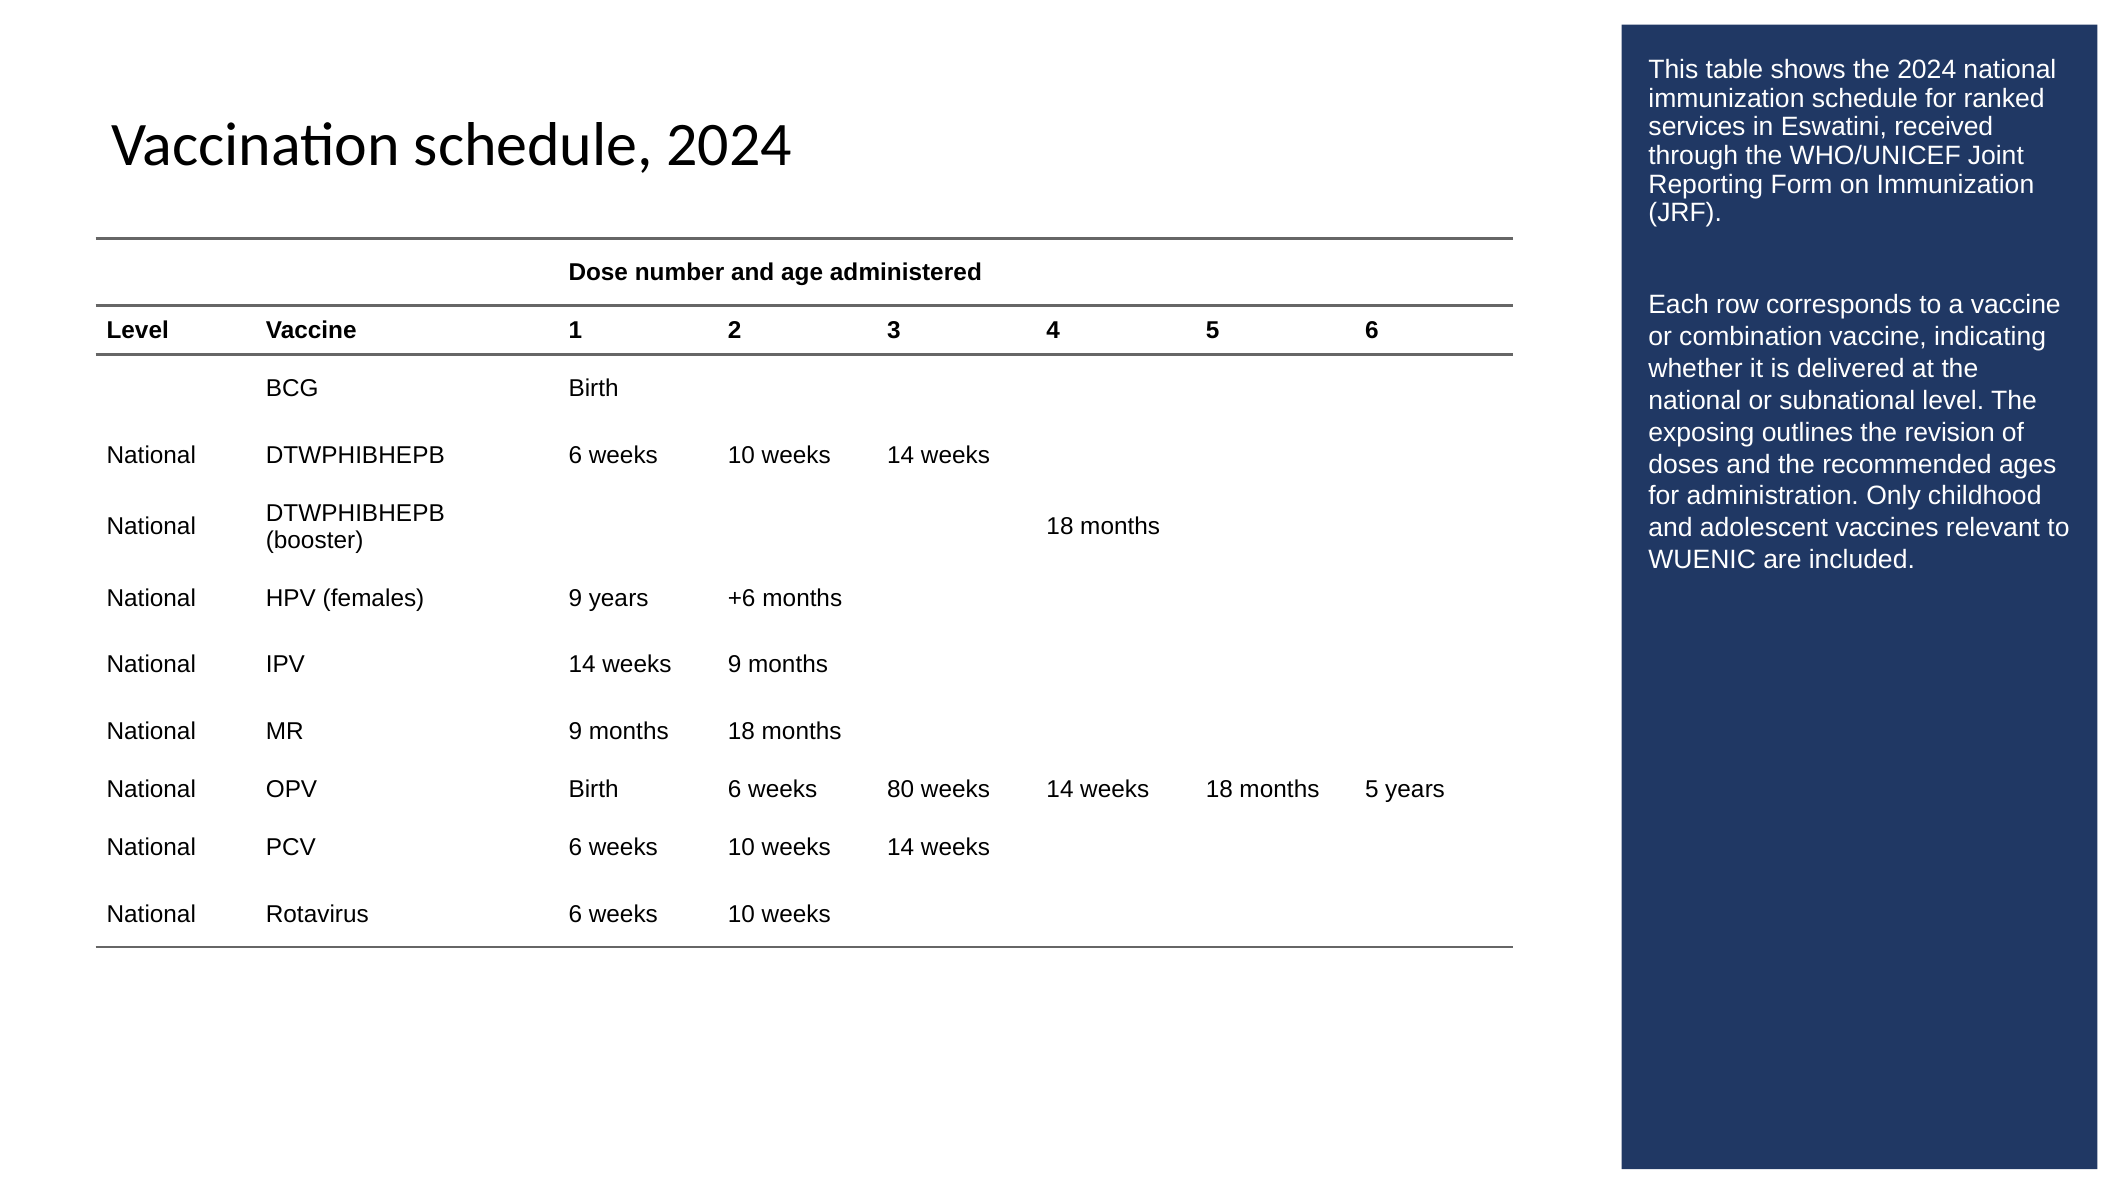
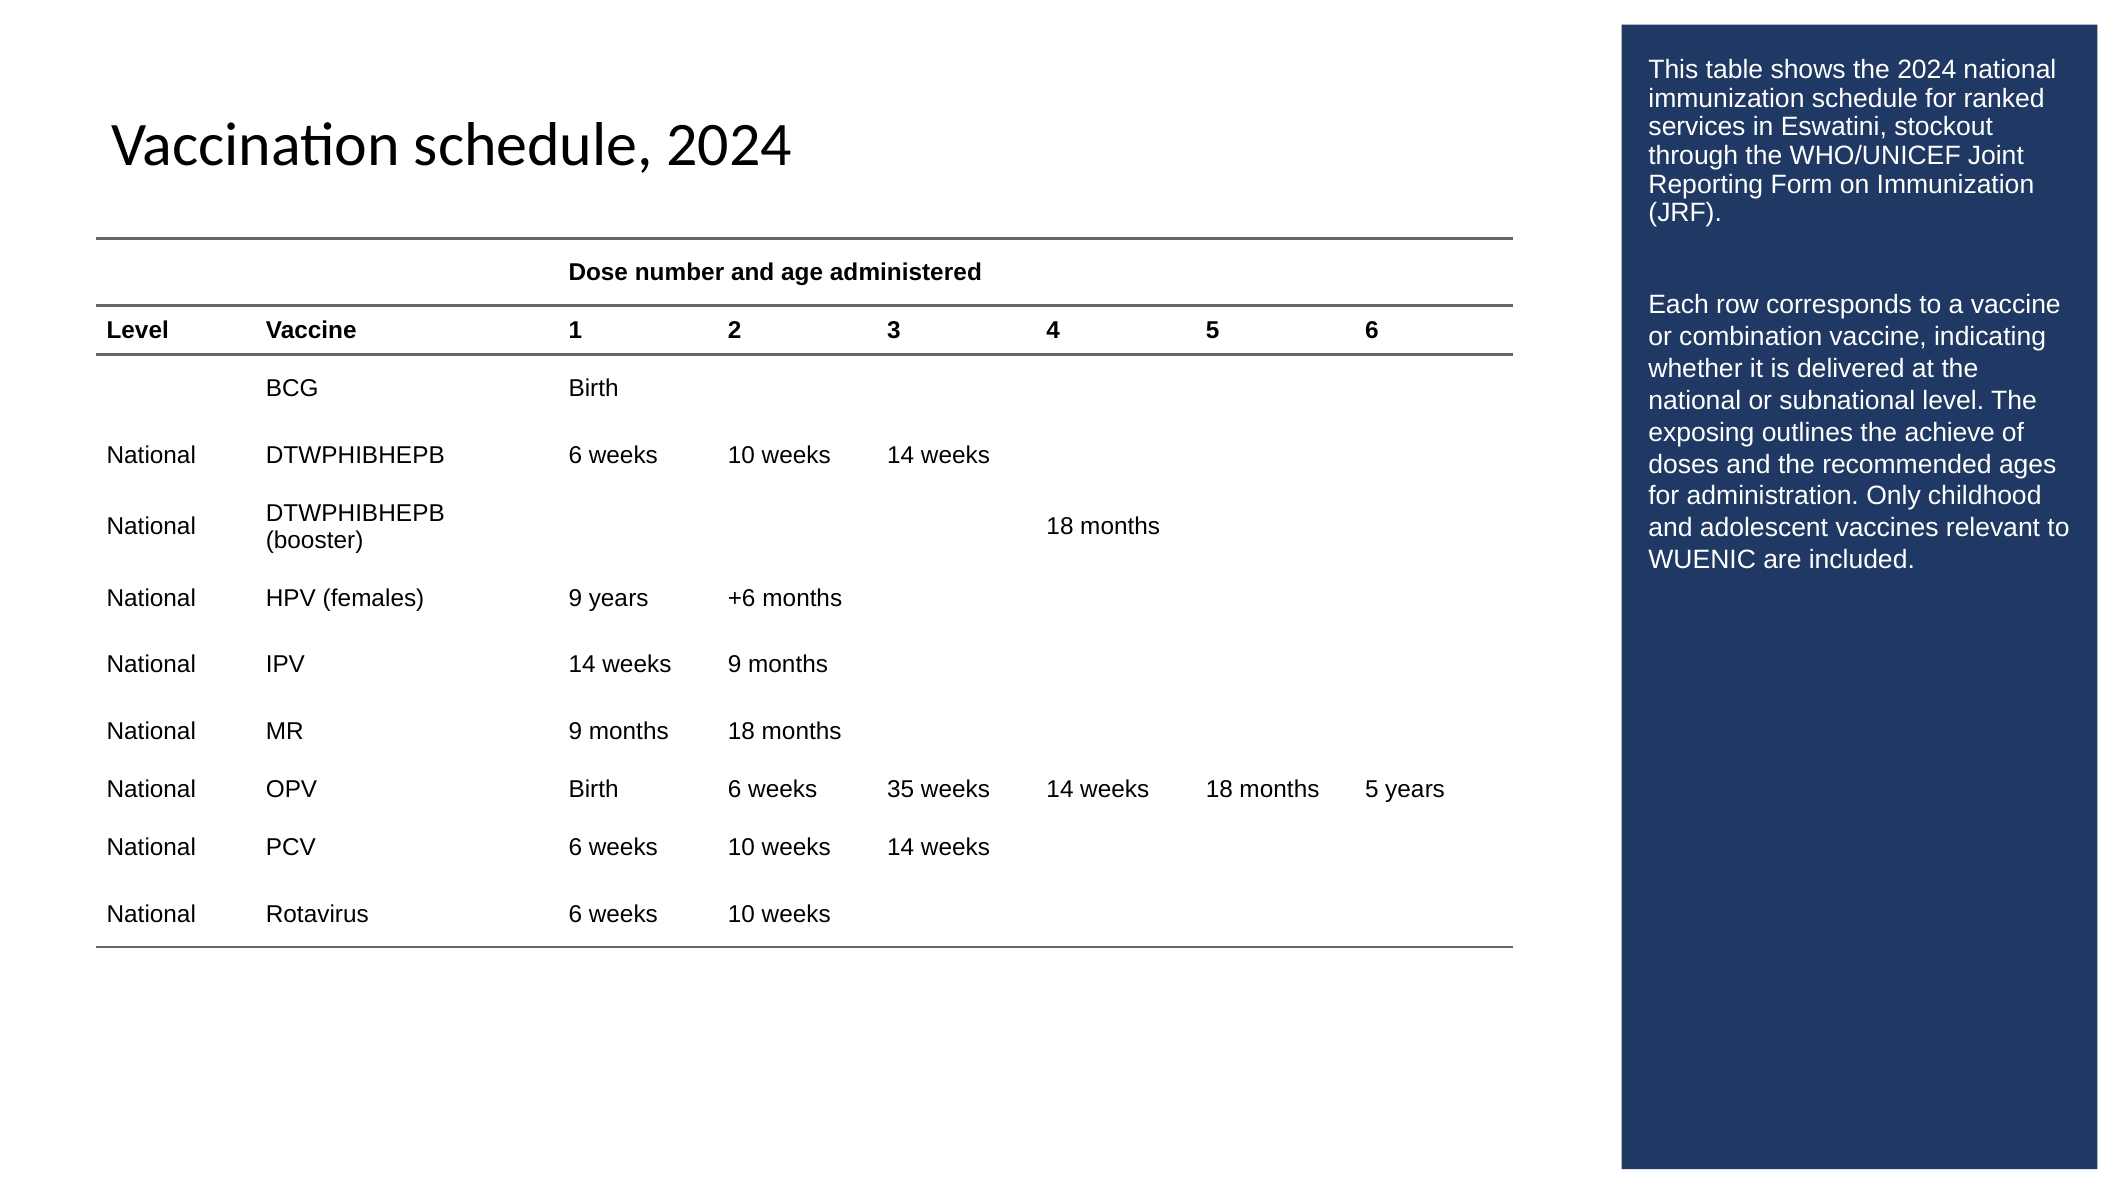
received: received -> stockout
the revision: revision -> achieve
80: 80 -> 35
